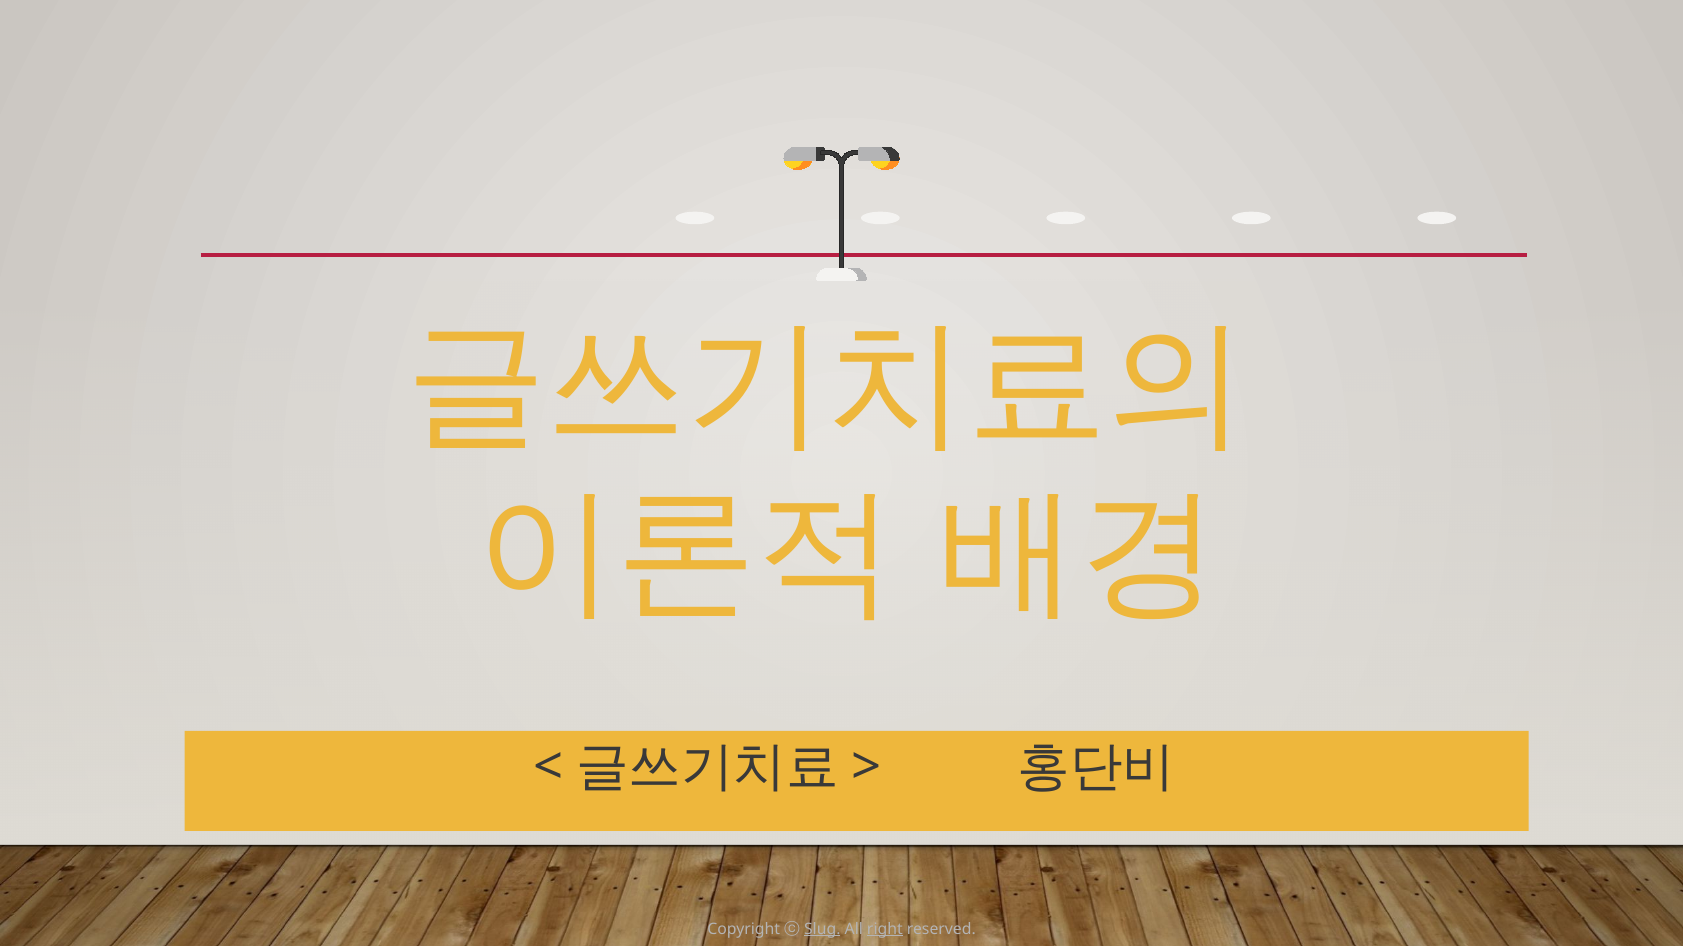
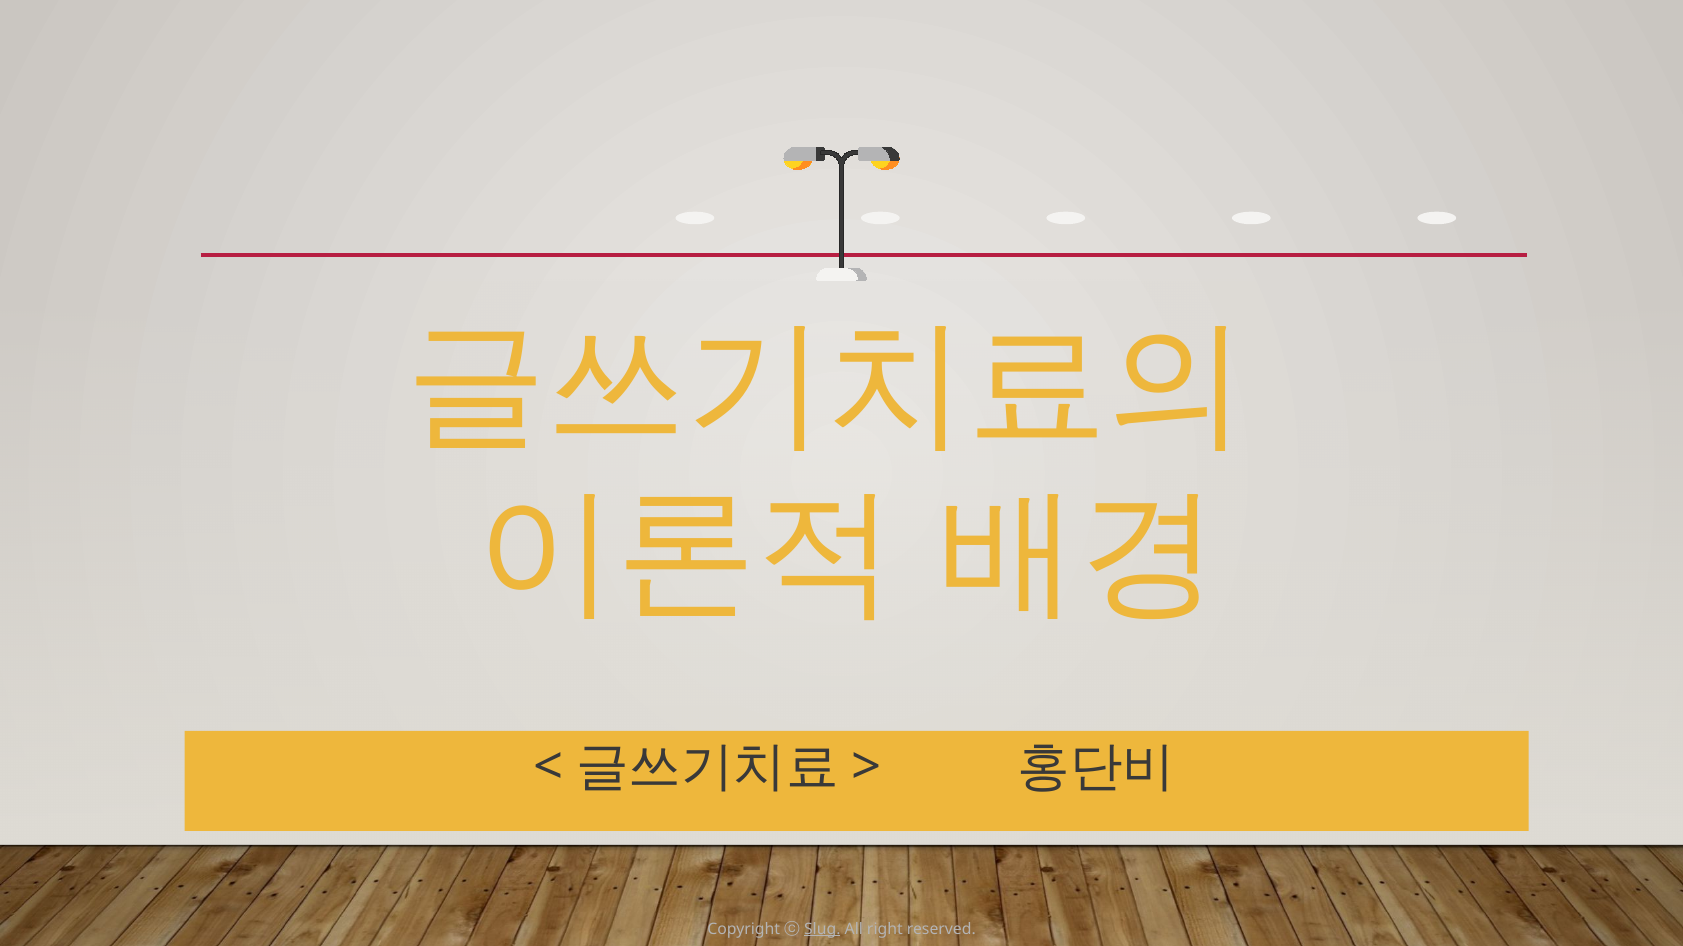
right underline: present -> none
